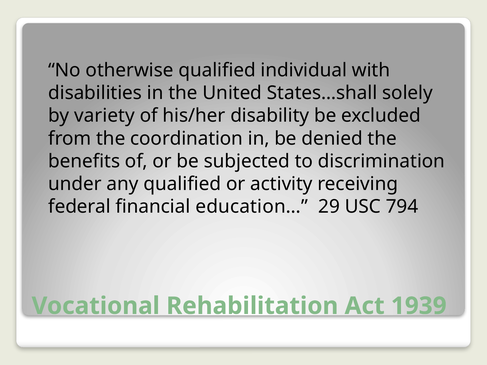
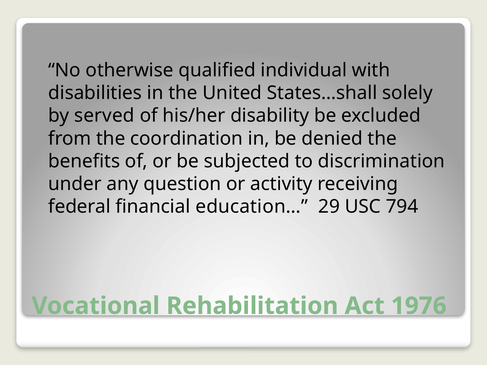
variety: variety -> served
any qualified: qualified -> question
1939: 1939 -> 1976
